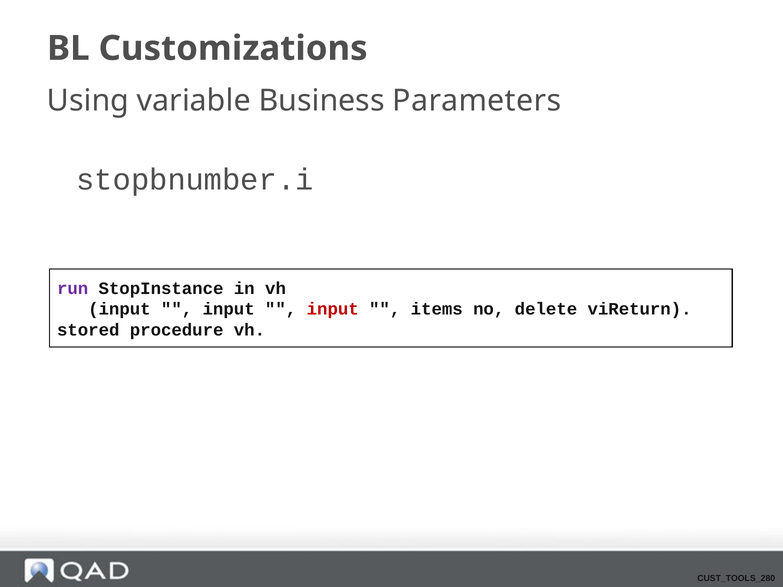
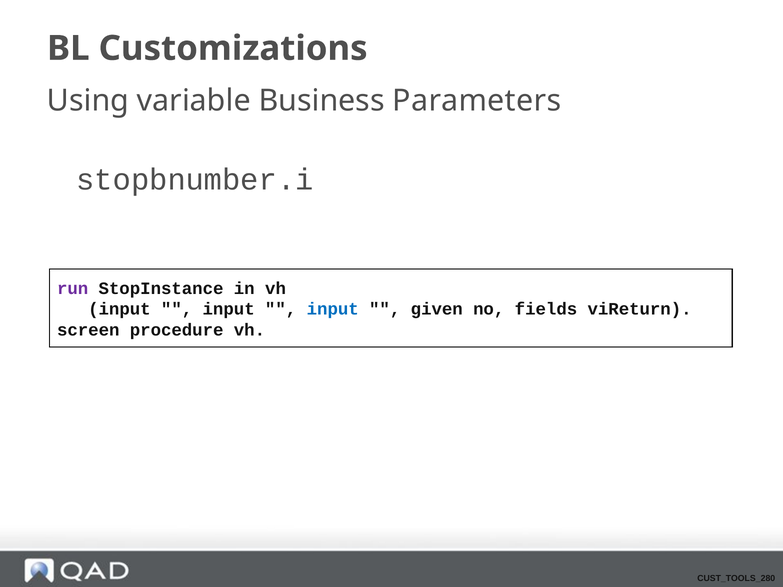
input at (333, 309) colour: red -> blue
items: items -> given
delete: delete -> fields
stored: stored -> screen
